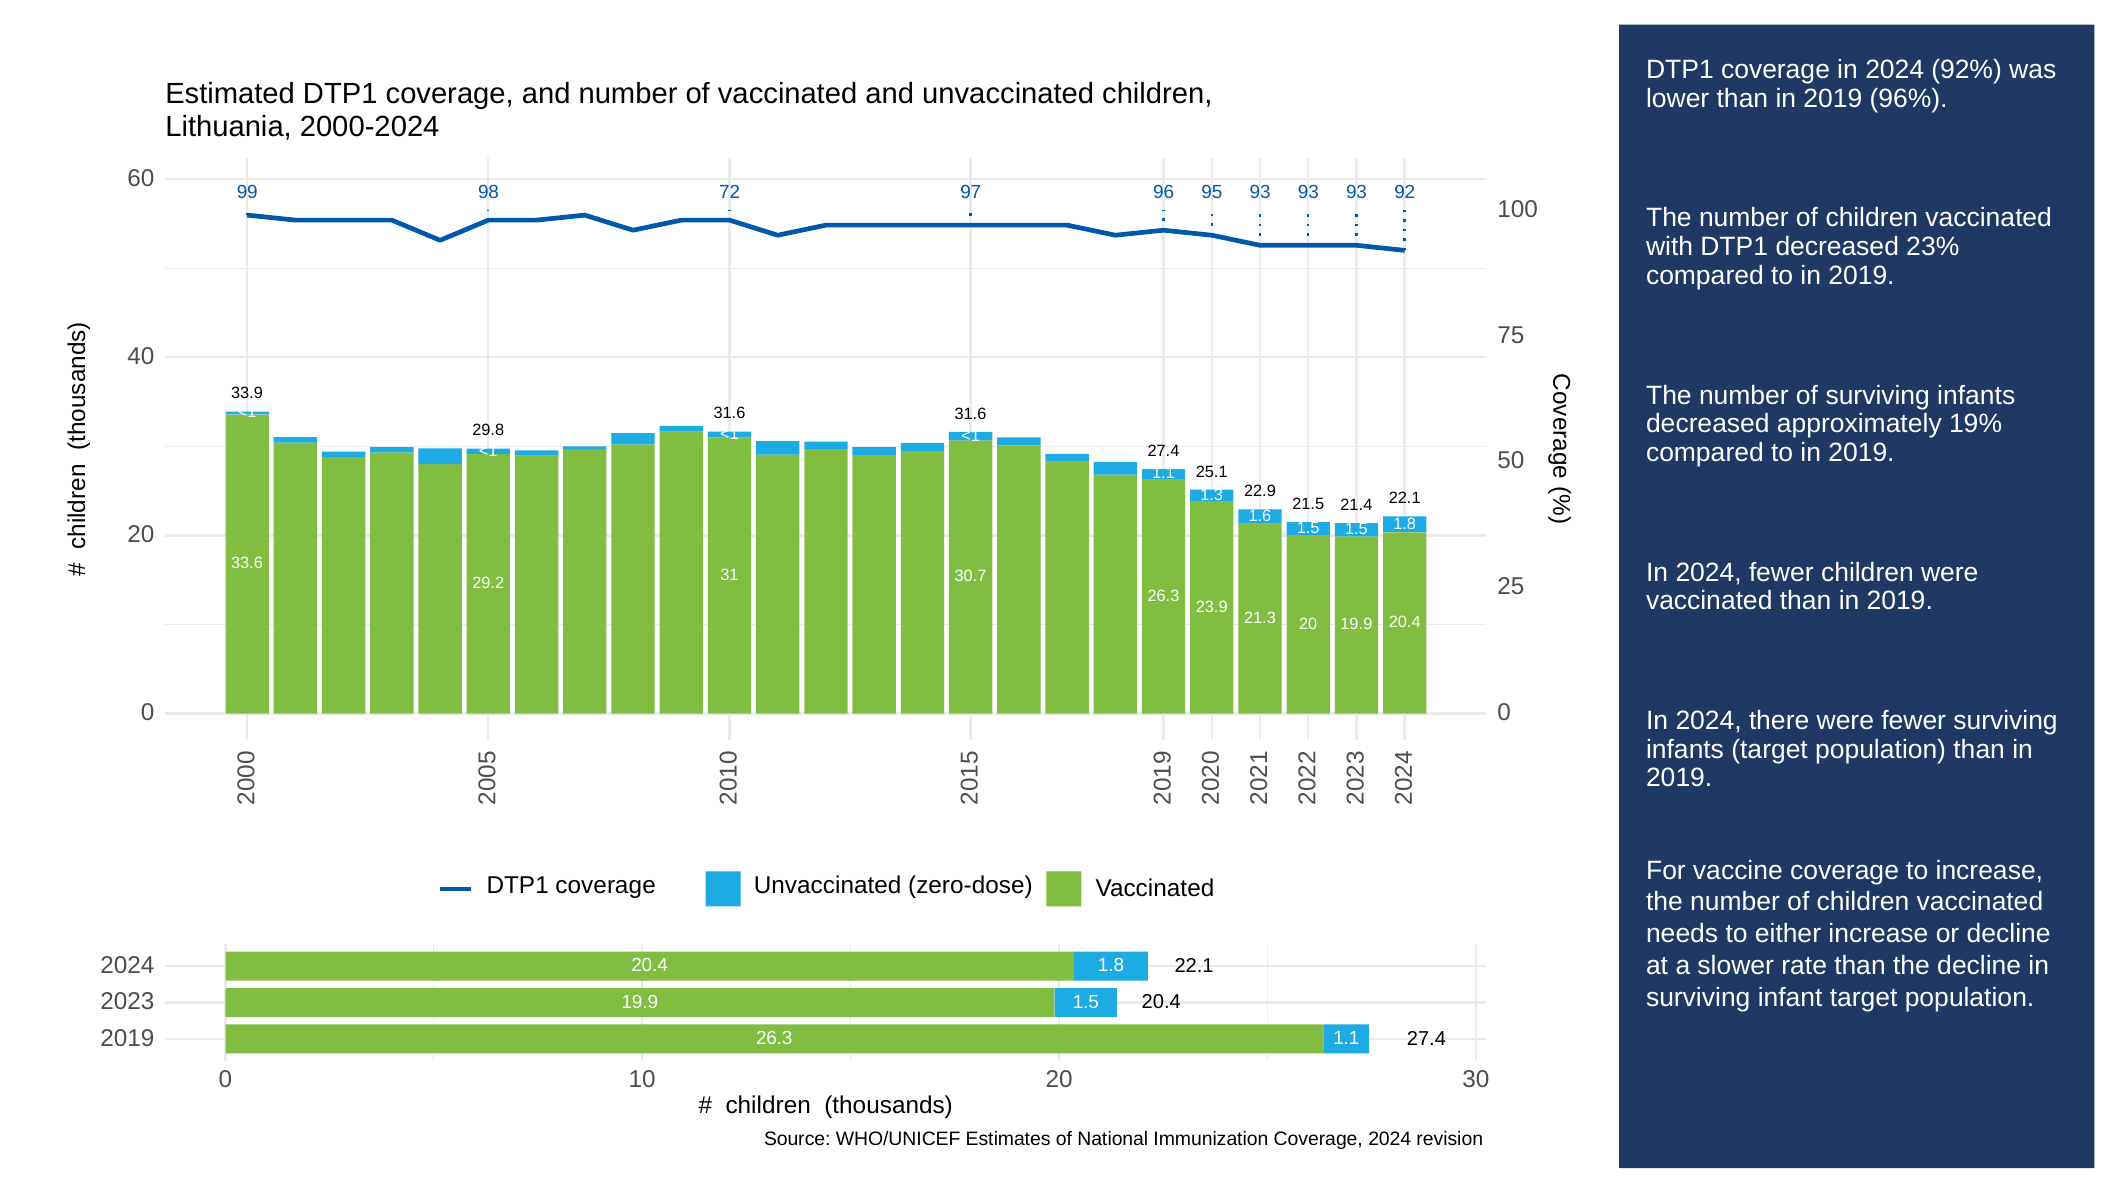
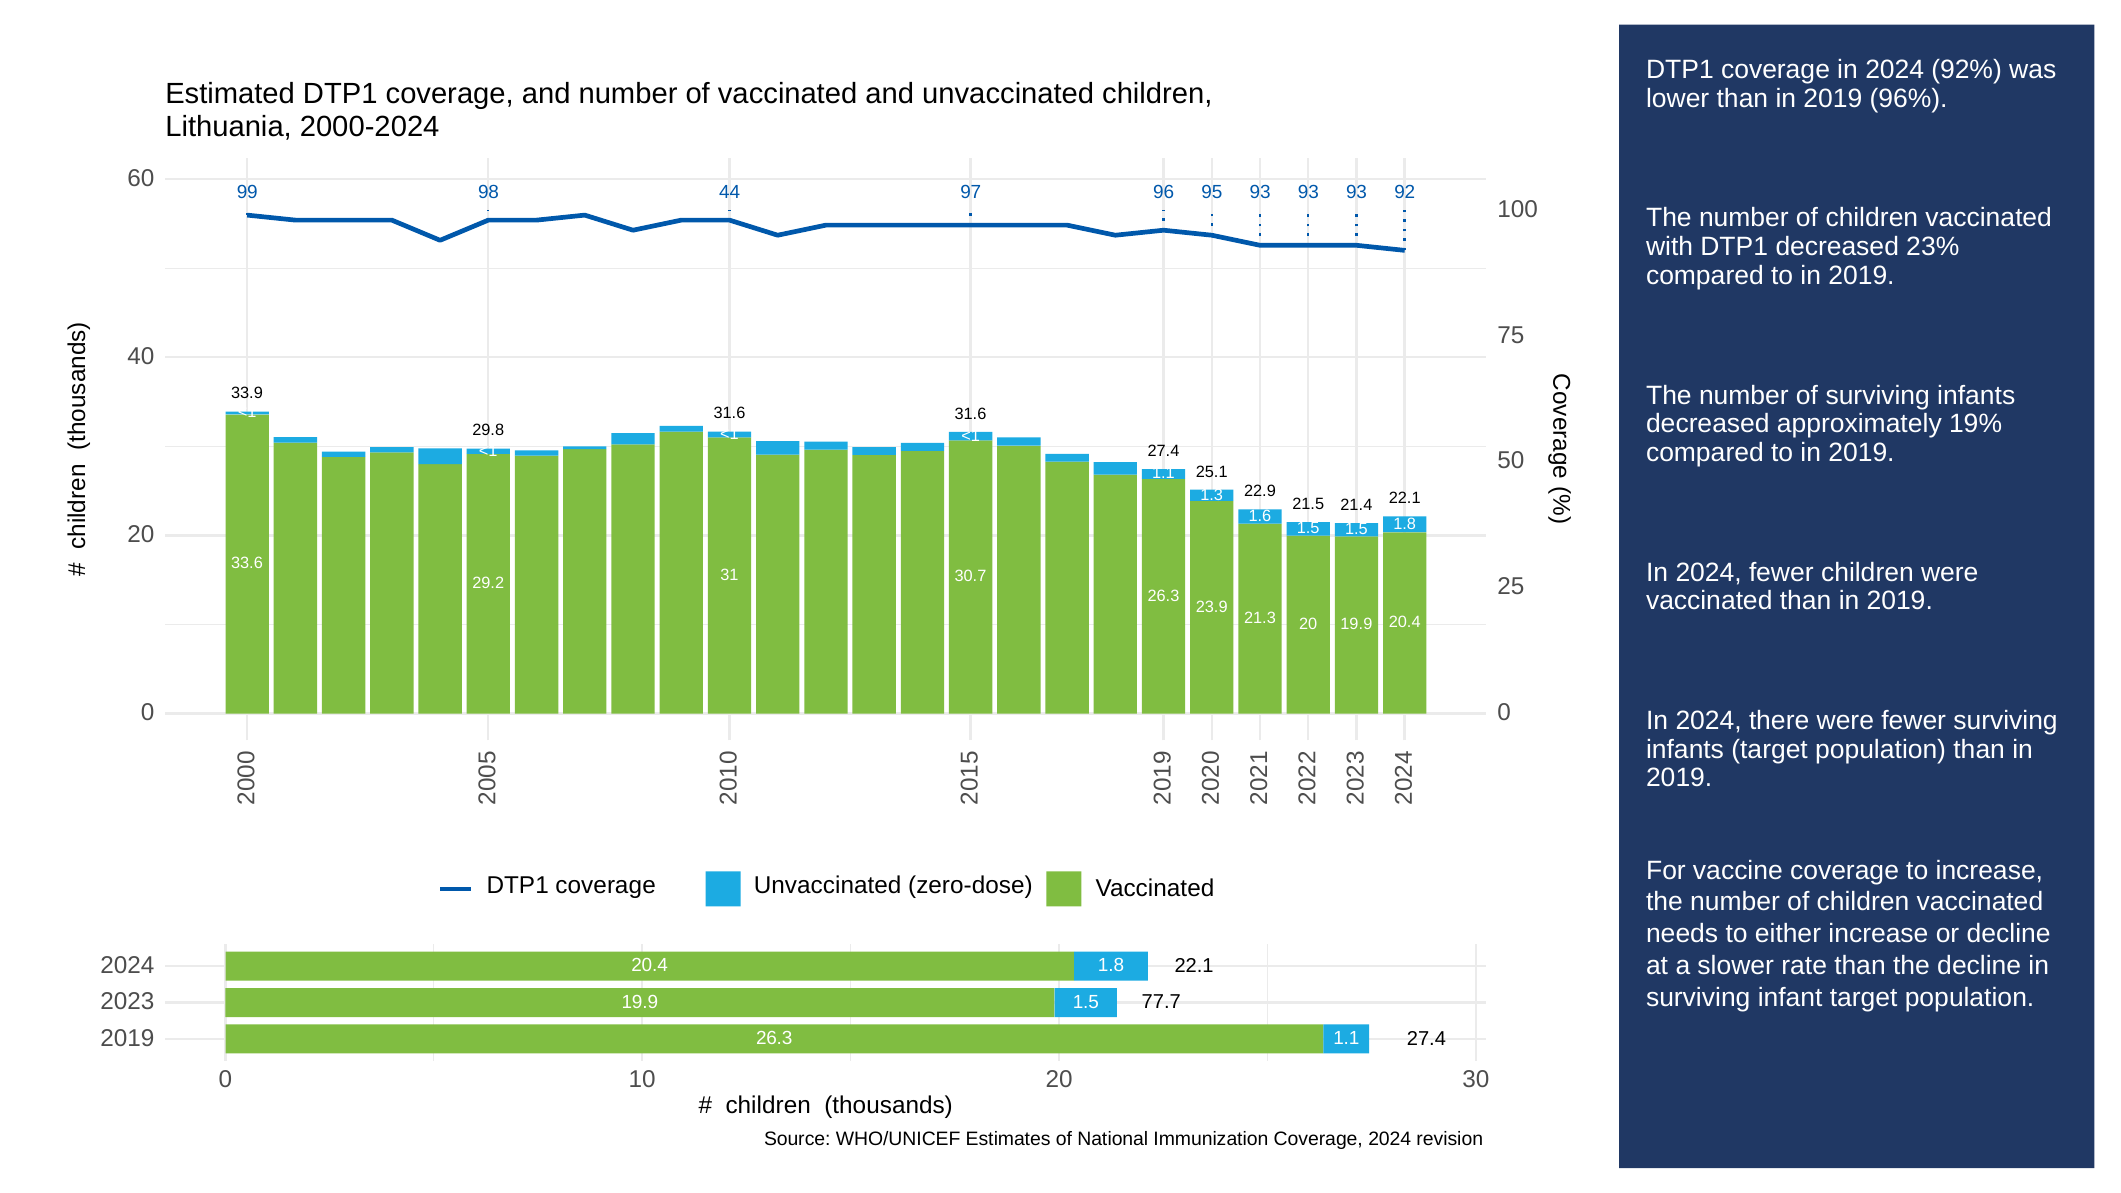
72: 72 -> 44
20.4 at (1161, 1002): 20.4 -> 77.7
